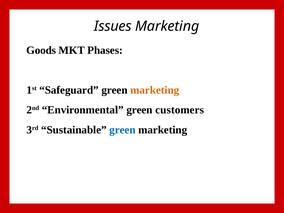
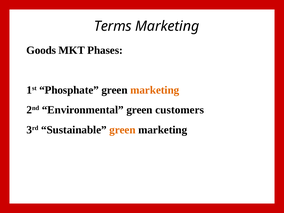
Issues: Issues -> Terms
Safeguard: Safeguard -> Phosphate
green at (122, 130) colour: blue -> orange
